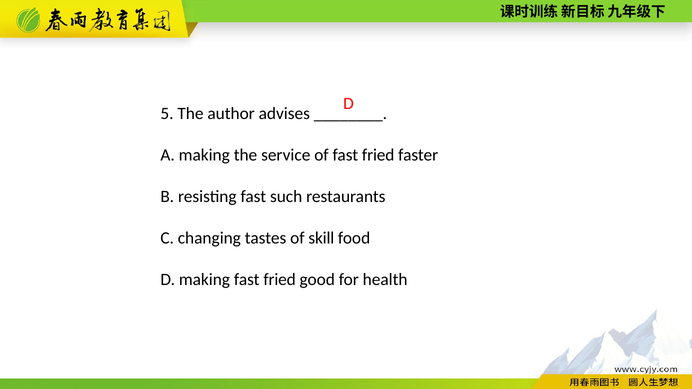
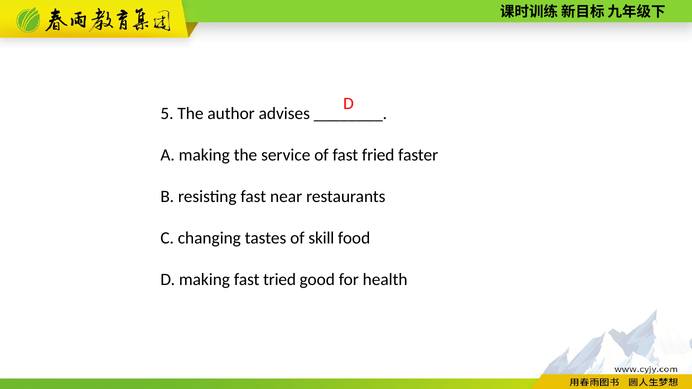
such: such -> near
making fast fried: fried -> tried
